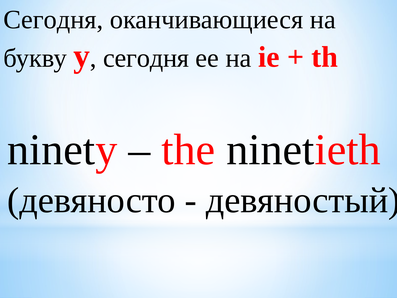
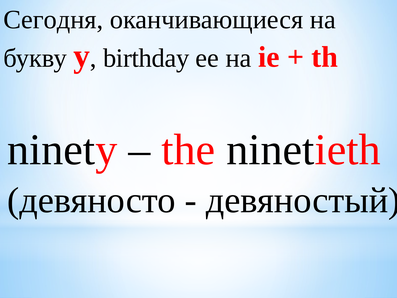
сегодня at (146, 58): сегодня -> birthday
